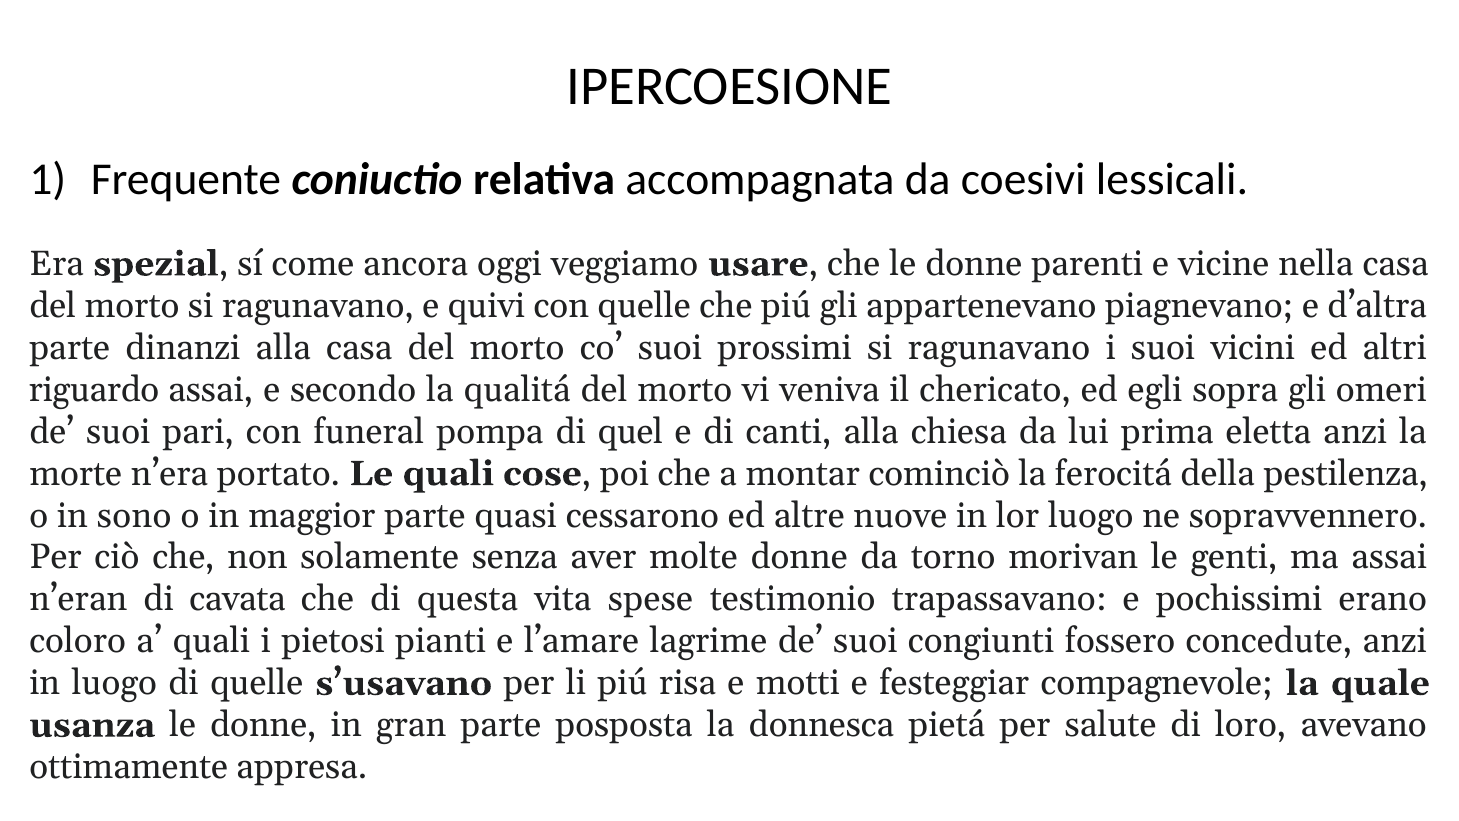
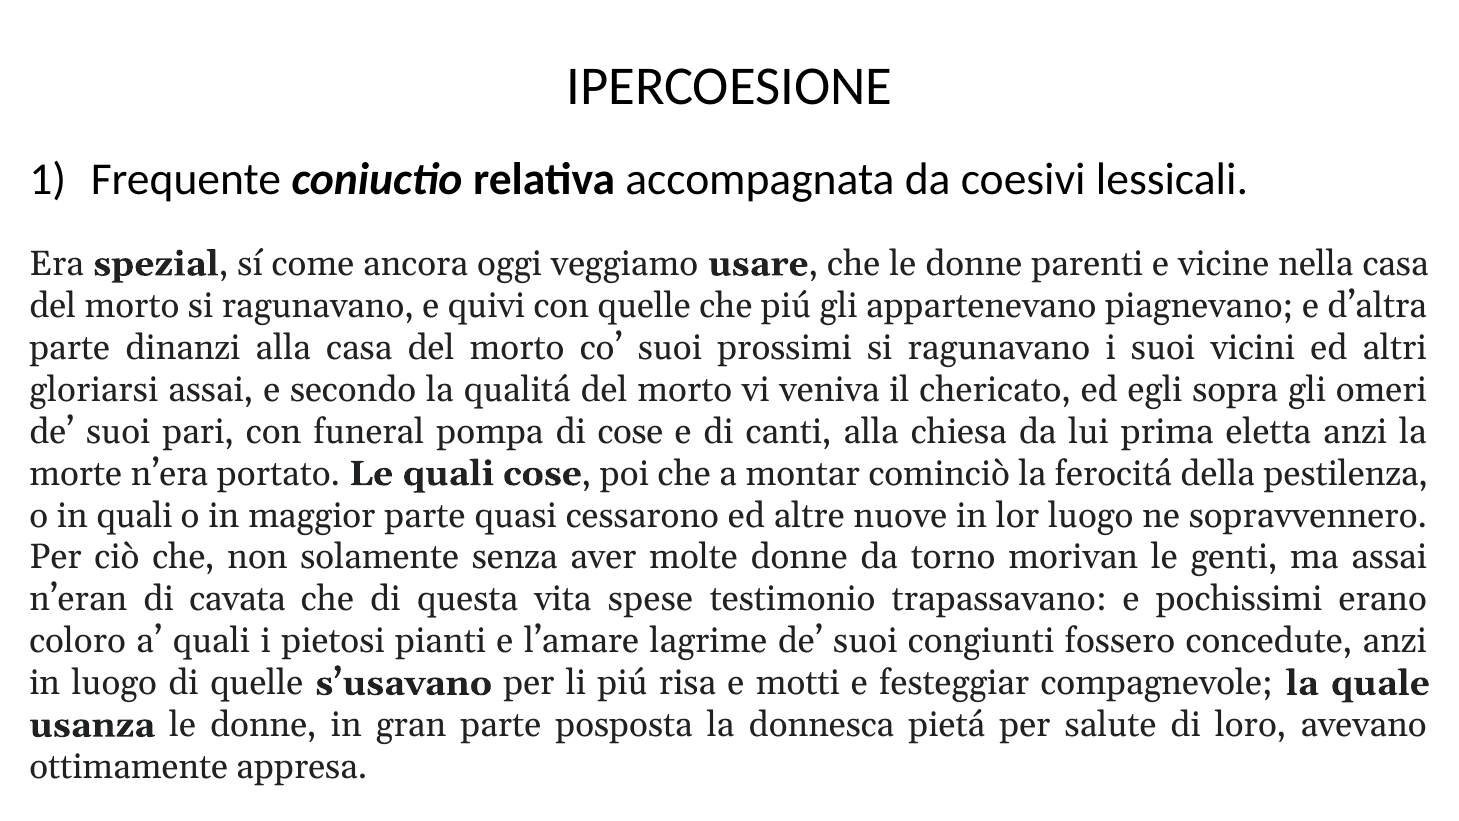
riguardo: riguardo -> gloriarsi
di quel: quel -> cose
in sono: sono -> quali
